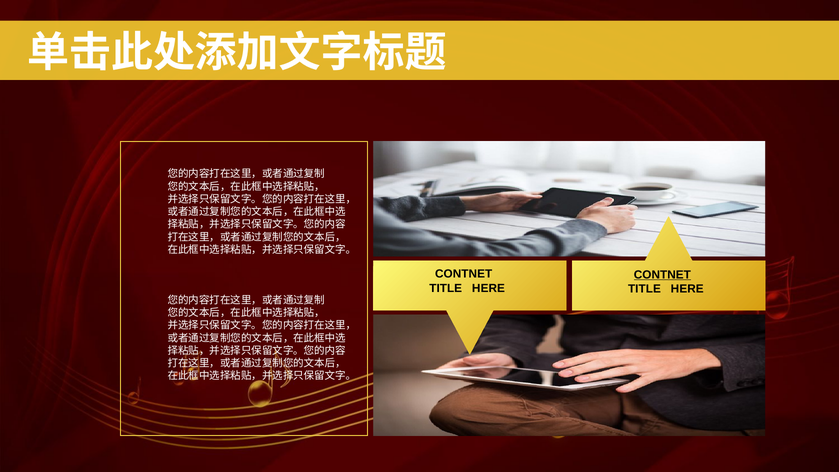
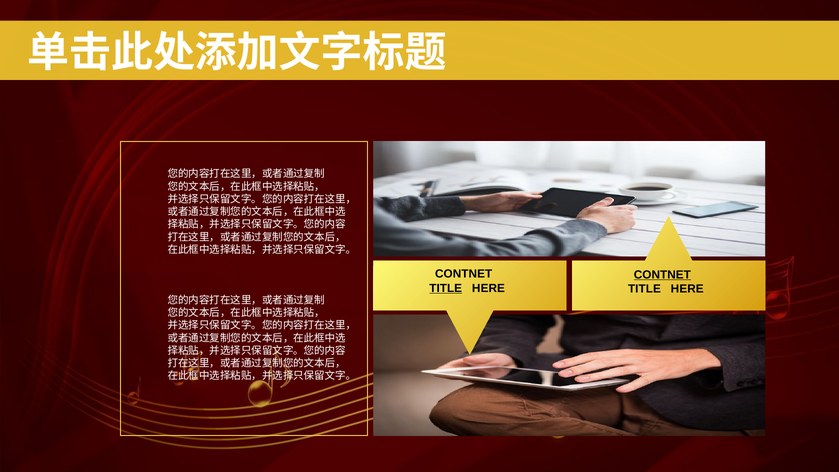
TITLE at (446, 288) underline: none -> present
